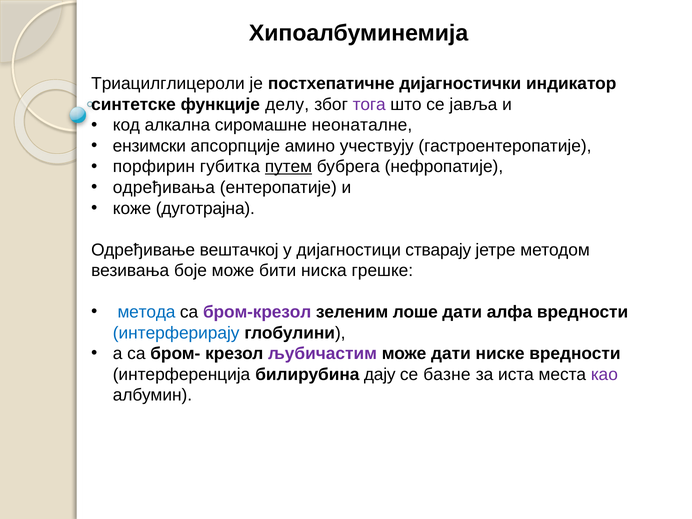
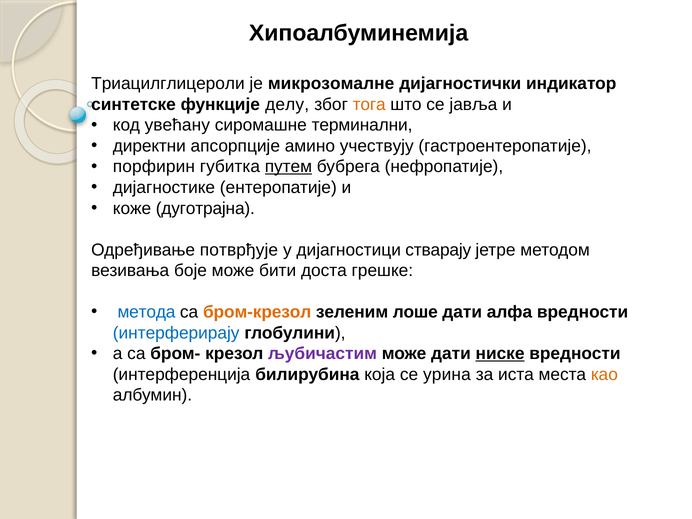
постхепатичне: постхепатичне -> микрозомалне
тога colour: purple -> orange
алкална: алкална -> увећану
неонаталне: неонаталне -> терминални
ензимски: ензимски -> директни
одређивања: одређивања -> дијагностике
вештачкој: вештачкој -> потврђује
ниска: ниска -> доста
бром-крезол colour: purple -> orange
ниске underline: none -> present
дају: дају -> која
базне: базне -> урина
као colour: purple -> orange
